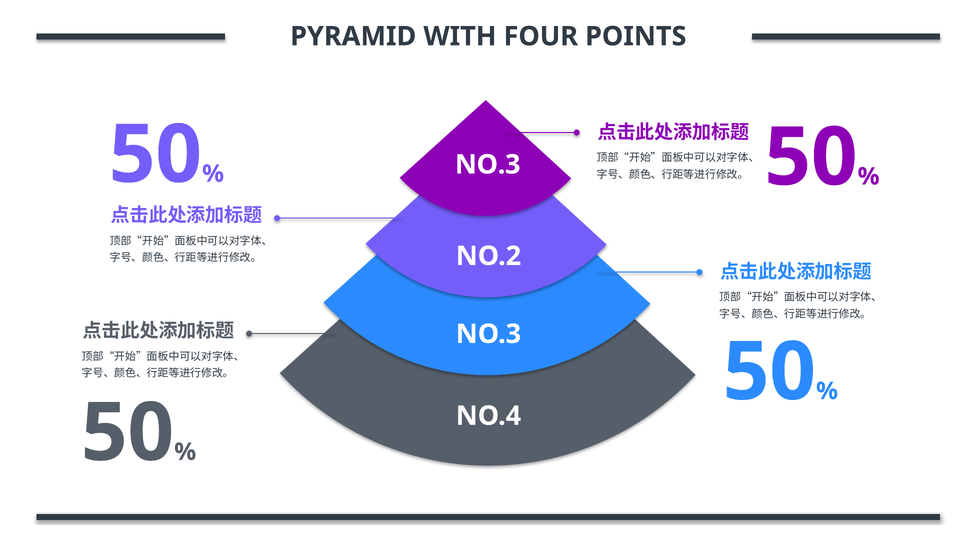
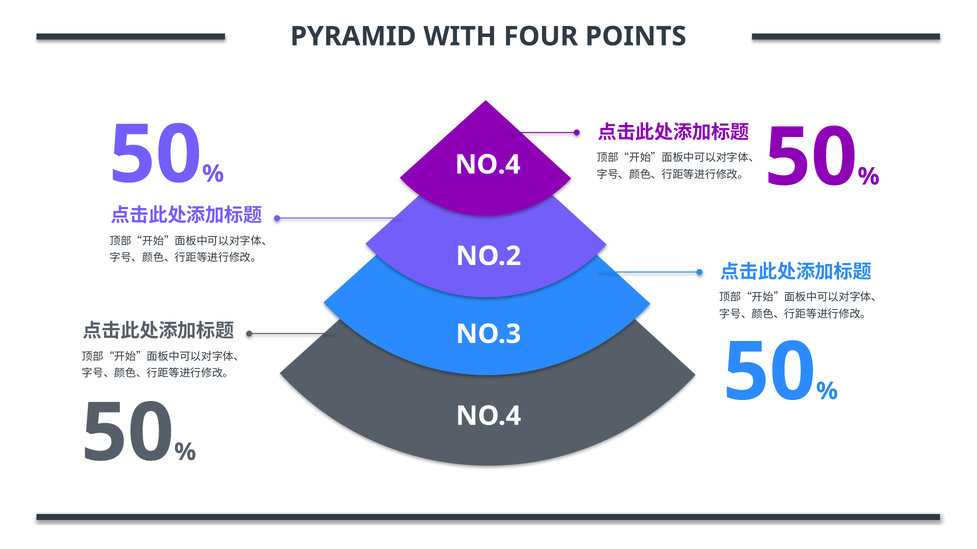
NO.3 at (488, 165): NO.3 -> NO.4
